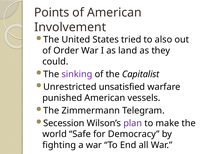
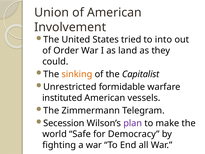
Points: Points -> Union
also: also -> into
sinking colour: purple -> orange
unsatisfied: unsatisfied -> formidable
punished: punished -> instituted
